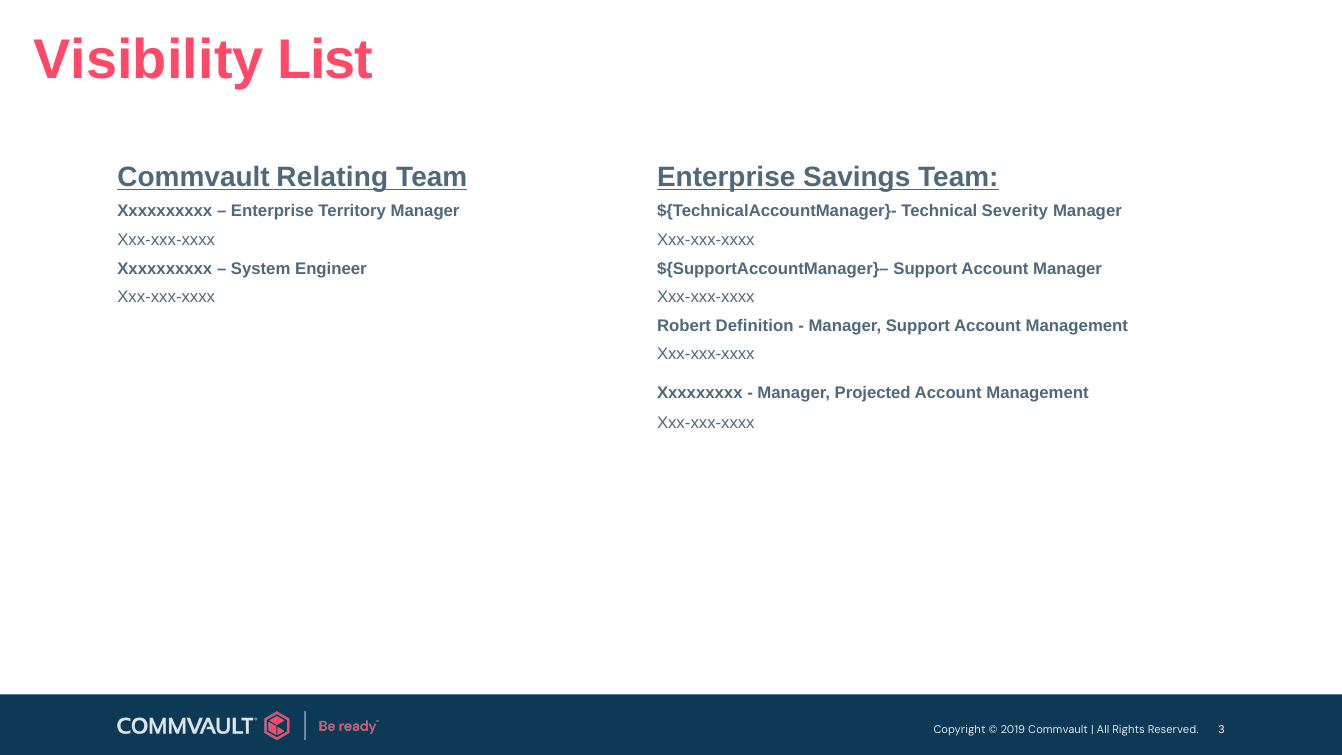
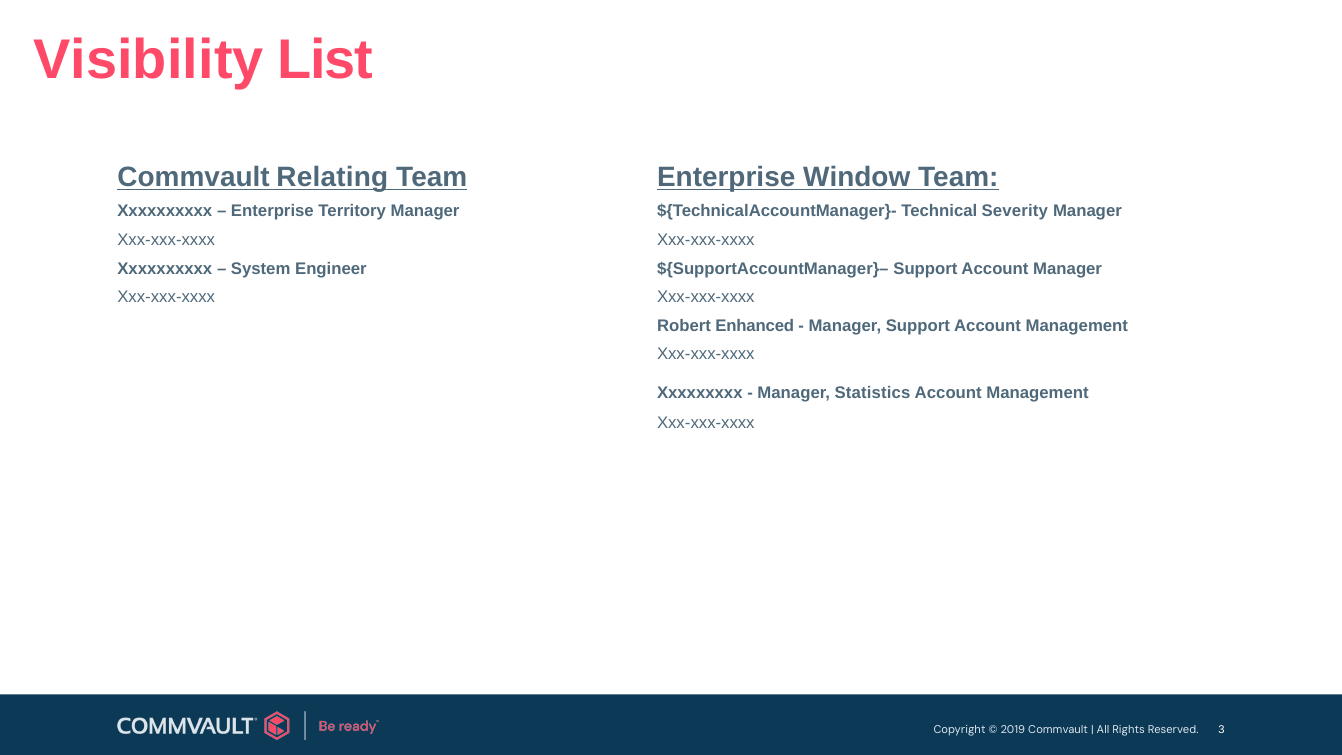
Savings: Savings -> Window
Definition: Definition -> Enhanced
Projected: Projected -> Statistics
